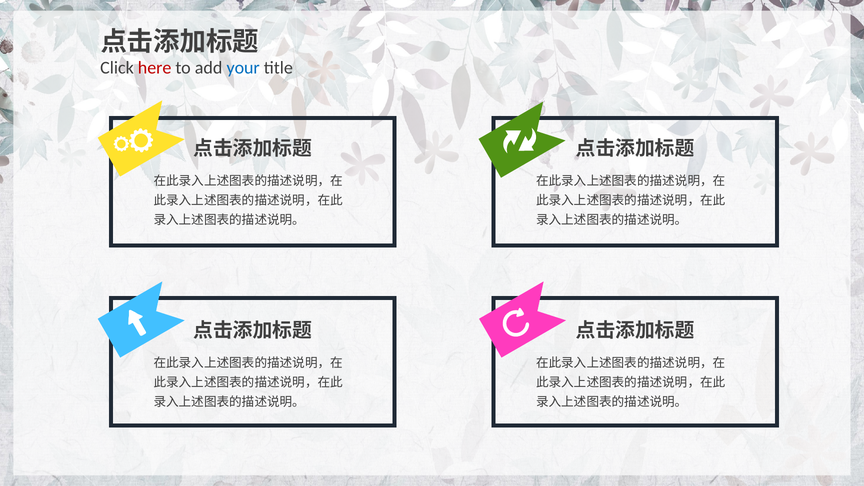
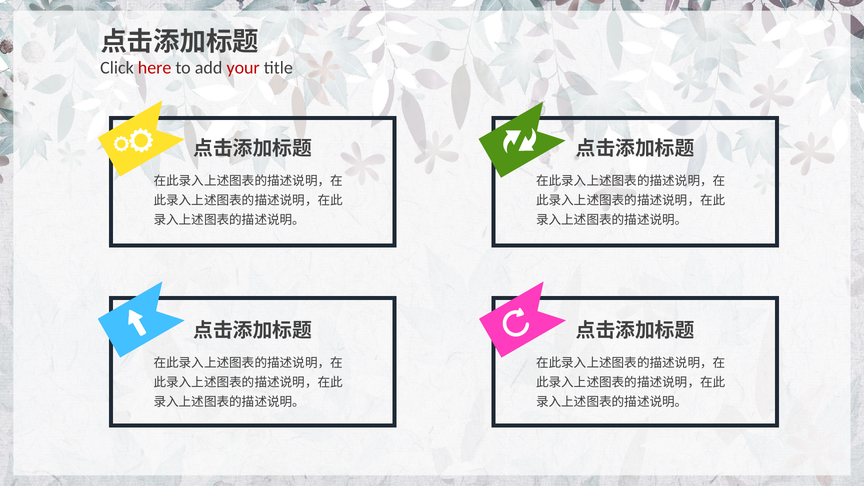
your colour: blue -> red
